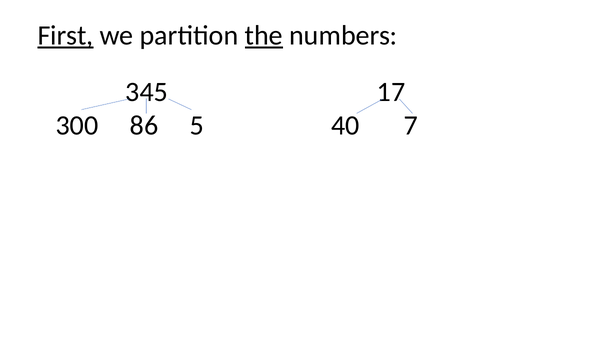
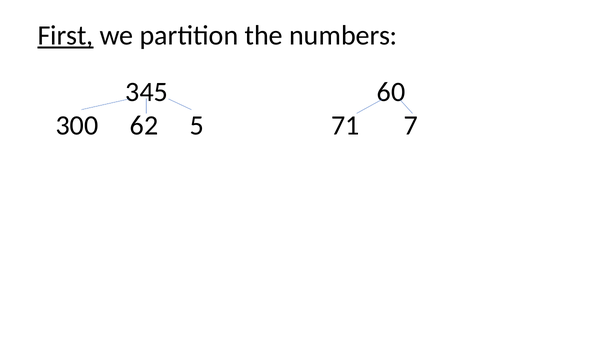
the underline: present -> none
17: 17 -> 60
86: 86 -> 62
40: 40 -> 71
